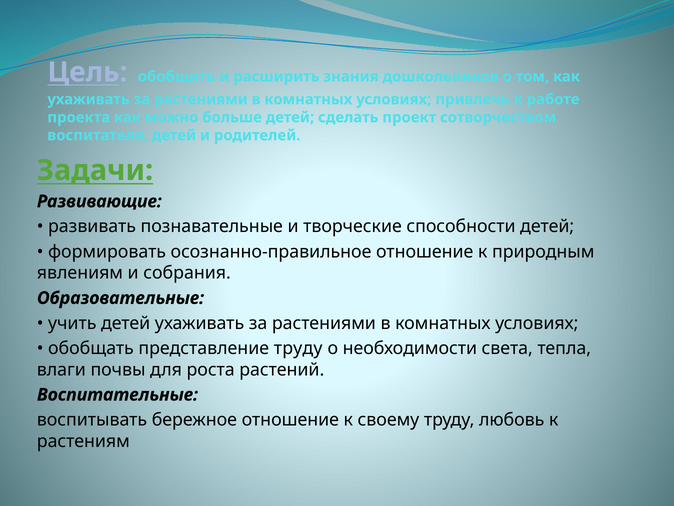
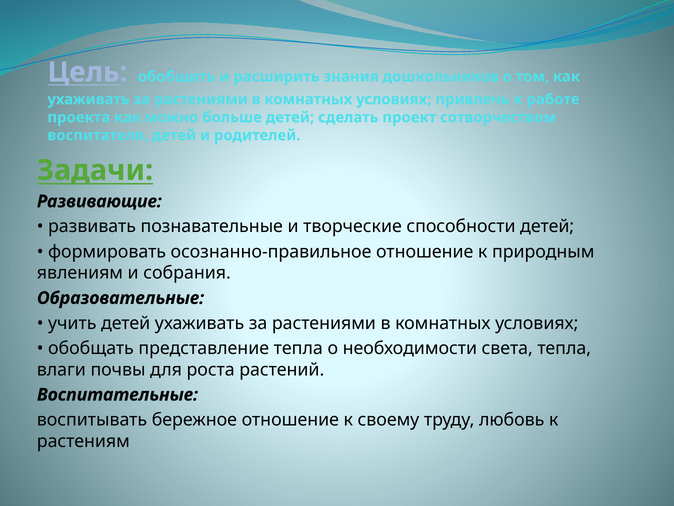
представление труду: труду -> тепла
